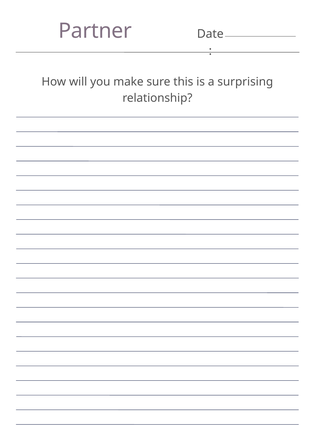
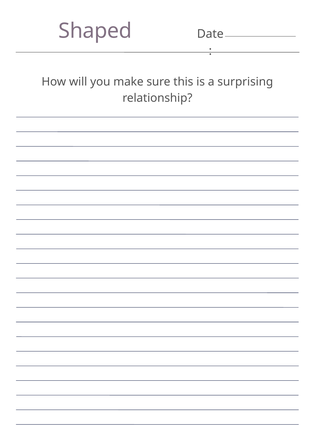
Partner: Partner -> Shaped
